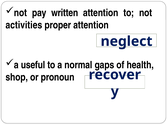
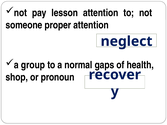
written: written -> lesson
activities: activities -> someone
useful: useful -> group
